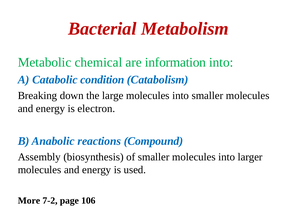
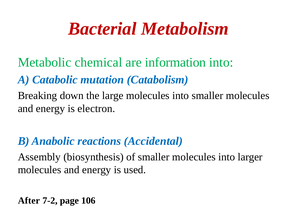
condition: condition -> mutation
Compound: Compound -> Accidental
More: More -> After
